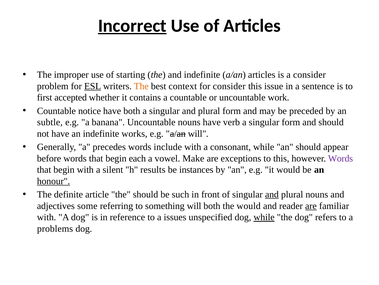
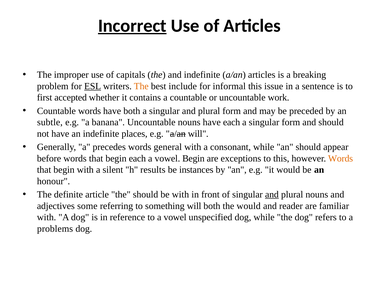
starting: starting -> capitals
a consider: consider -> breaking
context: context -> include
for consider: consider -> informal
Countable notice: notice -> words
have verb: verb -> each
works: works -> places
include: include -> general
vowel Make: Make -> Begin
Words at (341, 158) colour: purple -> orange
honour underline: present -> none
be such: such -> with
are at (311, 205) underline: present -> none
to a issues: issues -> vowel
while at (264, 217) underline: present -> none
